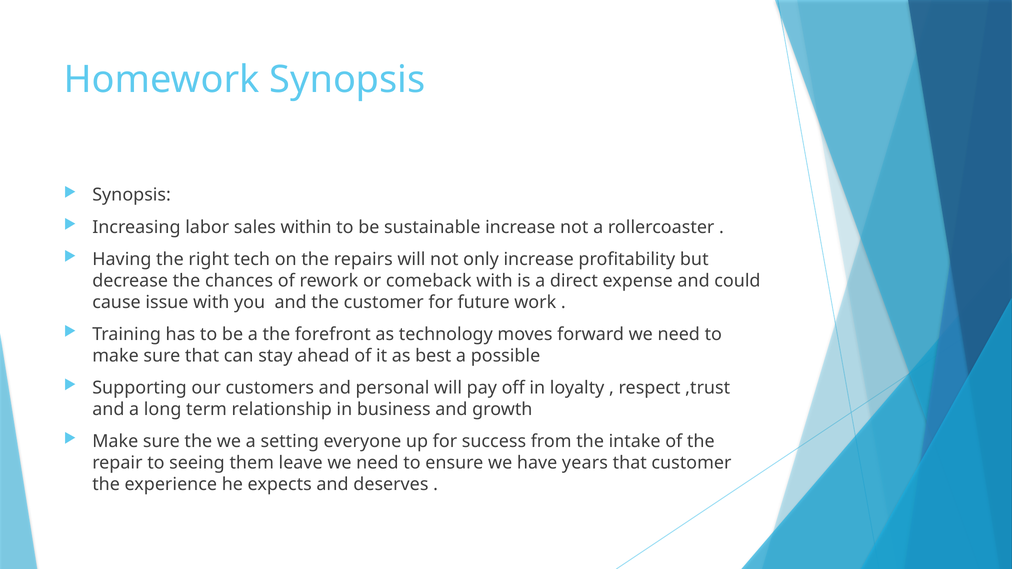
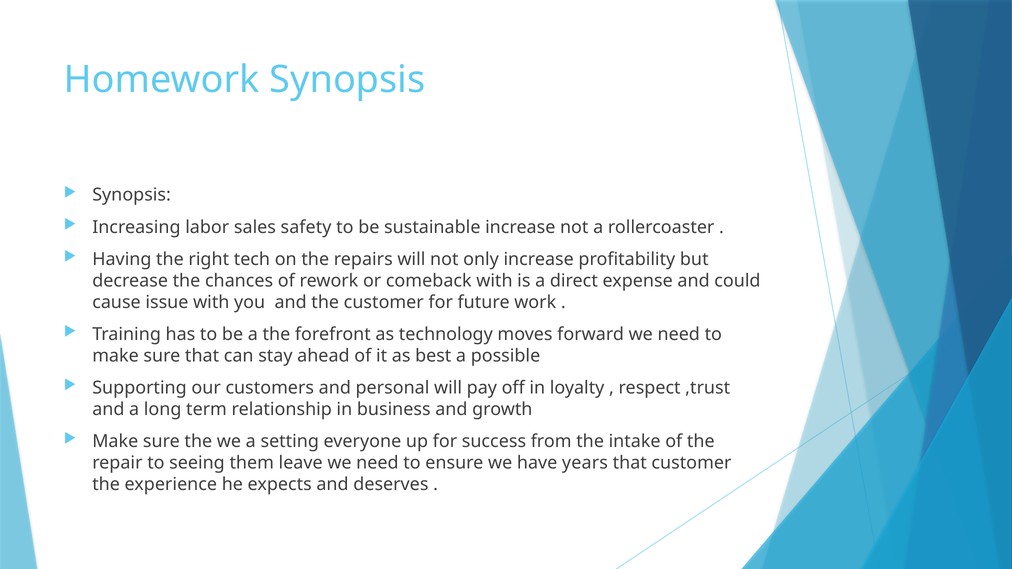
within: within -> safety
